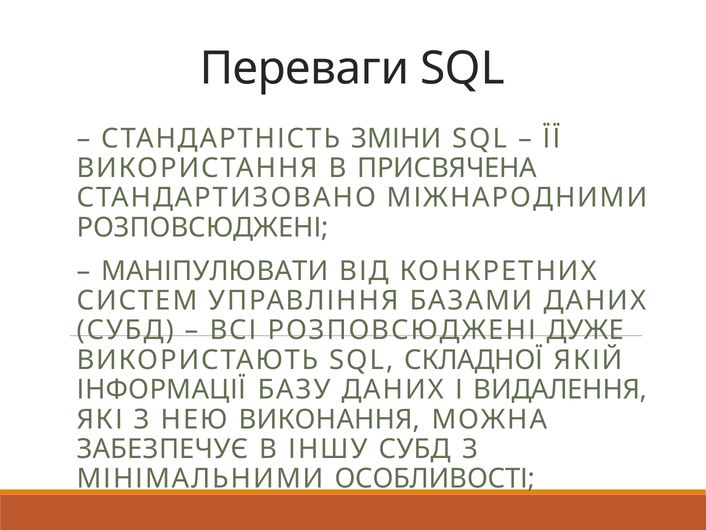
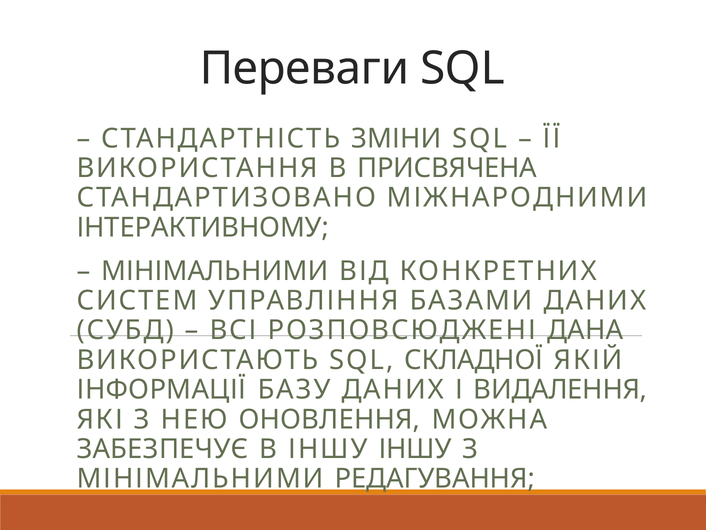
РОЗПОВСЮДЖЕНІ at (203, 227): РОЗПОВСЮДЖЕНІ -> ІНТЕРАКТИВНОМУ
МАНІПУЛЮВАТИ at (215, 271): МАНІПУЛЮВАТИ -> МІНІМАЛЬНИМИ
ДУЖЕ: ДУЖЕ -> ДАНА
ВИКОНАННЯ: ВИКОНАННЯ -> ОНОВЛЕННЯ
ІНШУ СУБД: СУБД -> ІНШУ
ОСОБЛИВОСТІ: ОСОБЛИВОСТІ -> РЕДАГУВАННЯ
